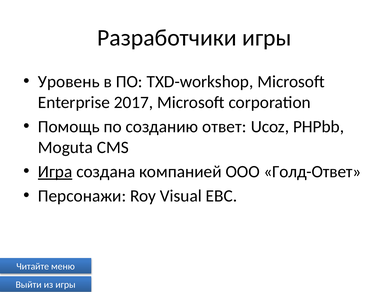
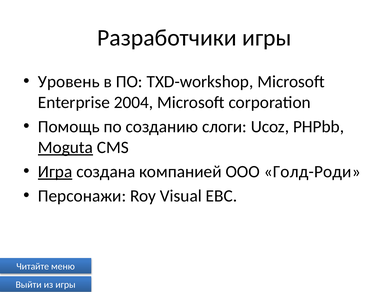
2017: 2017 -> 2004
ответ: ответ -> слоги
Moguta underline: none -> present
Голд-Ответ: Голд-Ответ -> Голд-Роди
